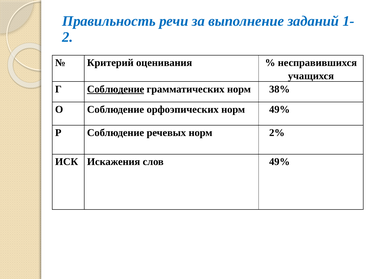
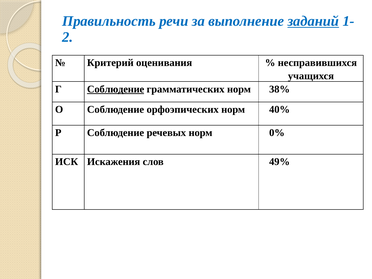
заданий underline: none -> present
норм 49%: 49% -> 40%
2%: 2% -> 0%
